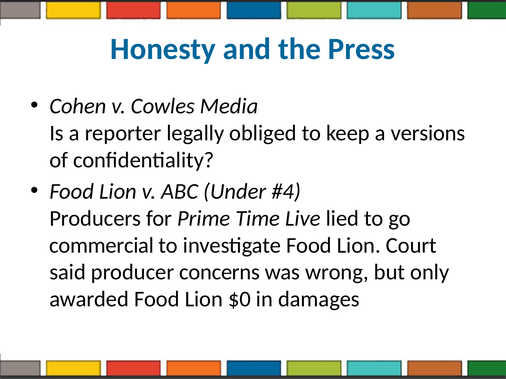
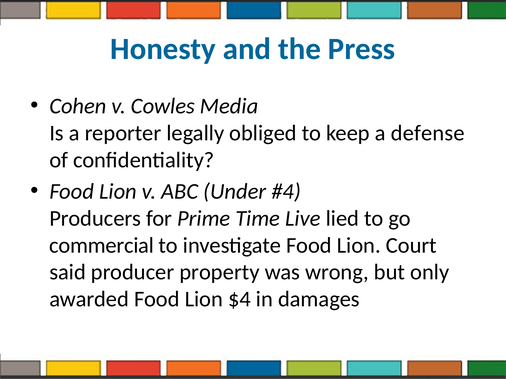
versions: versions -> defense
concerns: concerns -> property
$0: $0 -> $4
